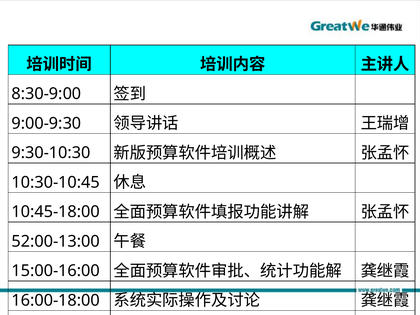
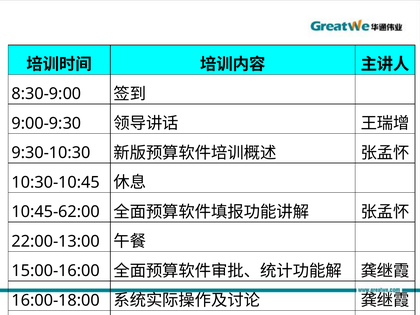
10:45-18:00: 10:45-18:00 -> 10:45-62:00
52:00-13:00: 52:00-13:00 -> 22:00-13:00
